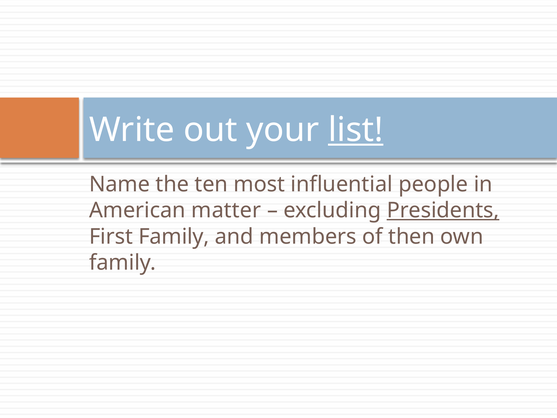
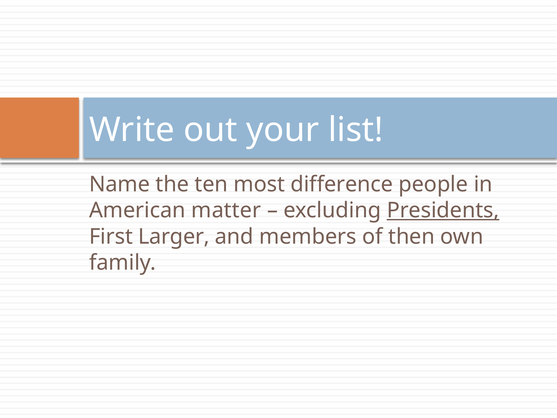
list underline: present -> none
influential: influential -> difference
First Family: Family -> Larger
